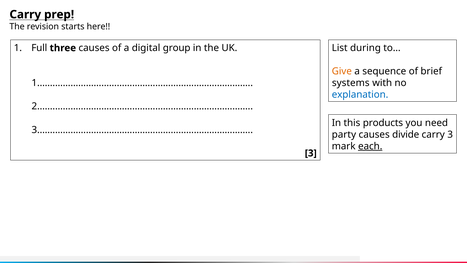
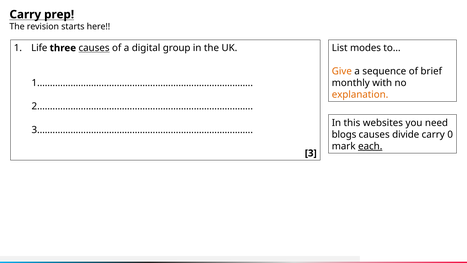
Full: Full -> Life
causes at (94, 48) underline: none -> present
during: during -> modes
systems: systems -> monthly
explanation colour: blue -> orange
products: products -> websites
party: party -> blogs
carry 3: 3 -> 0
